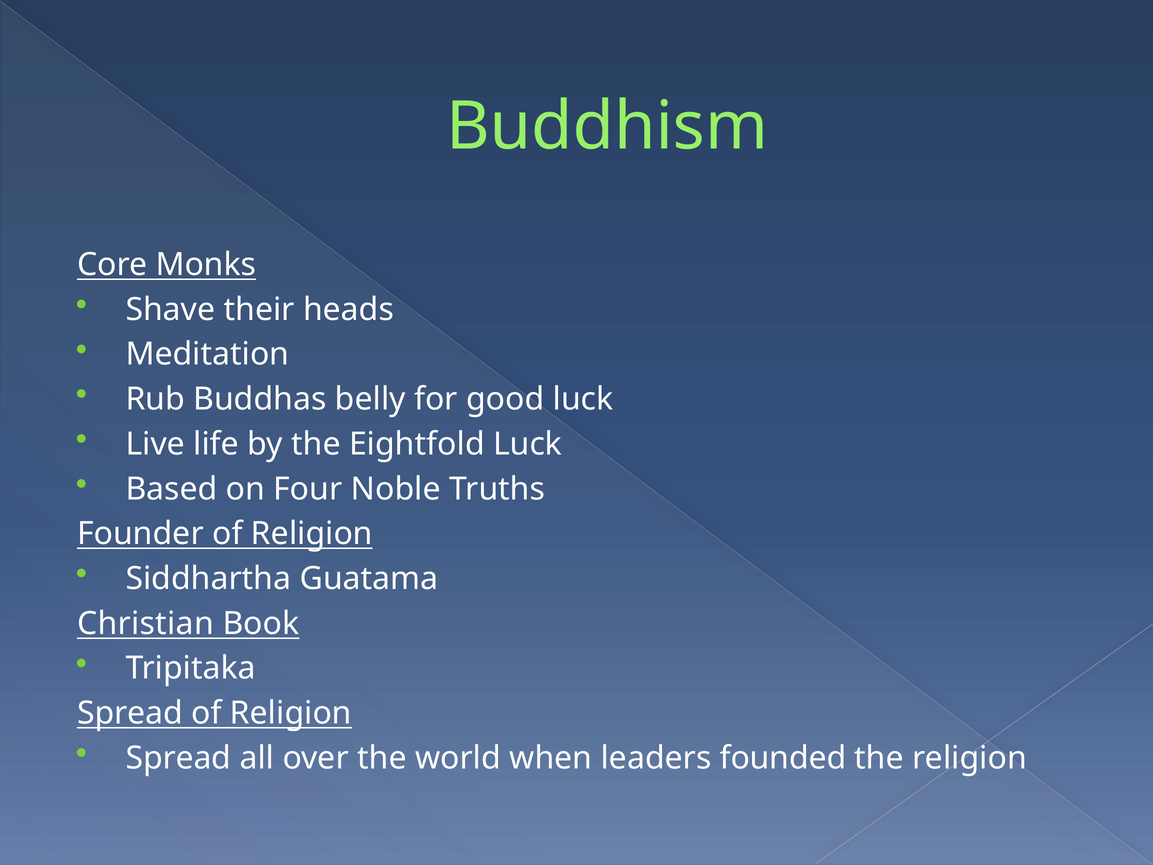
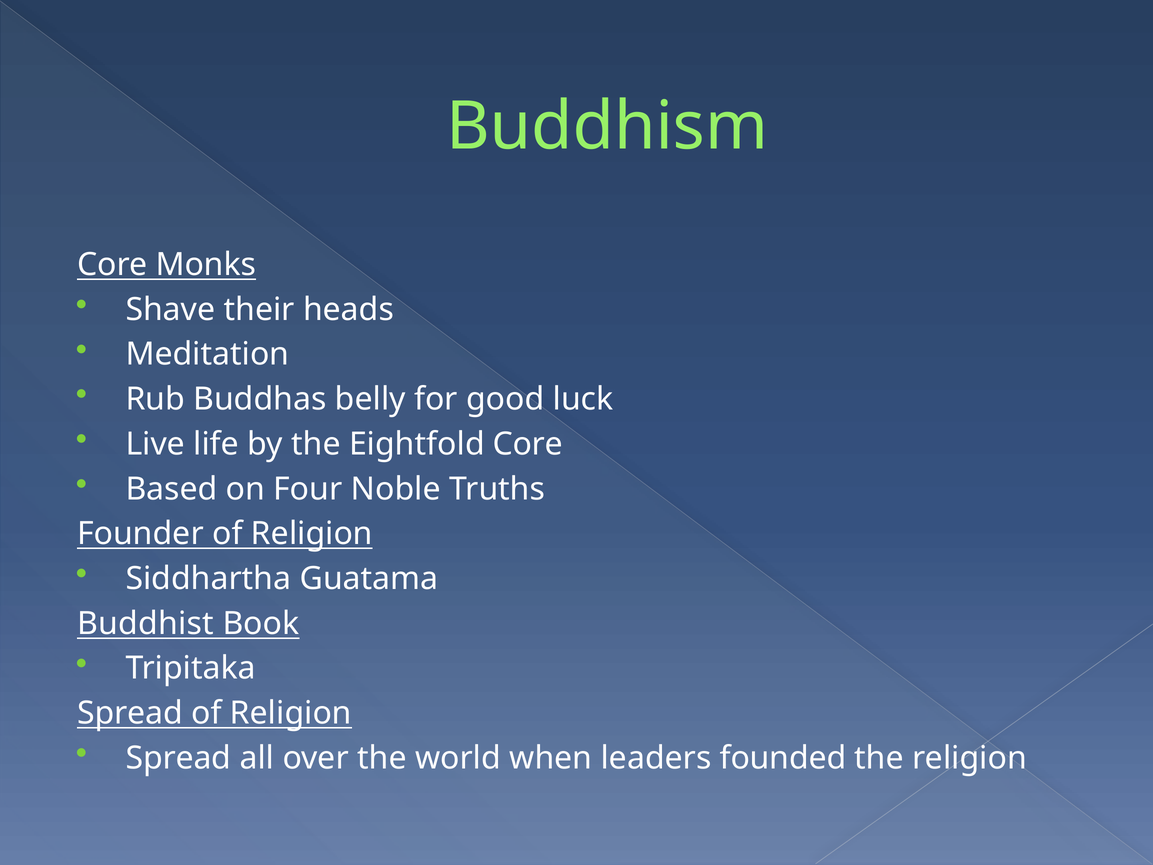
Eightfold Luck: Luck -> Core
Christian: Christian -> Buddhist
